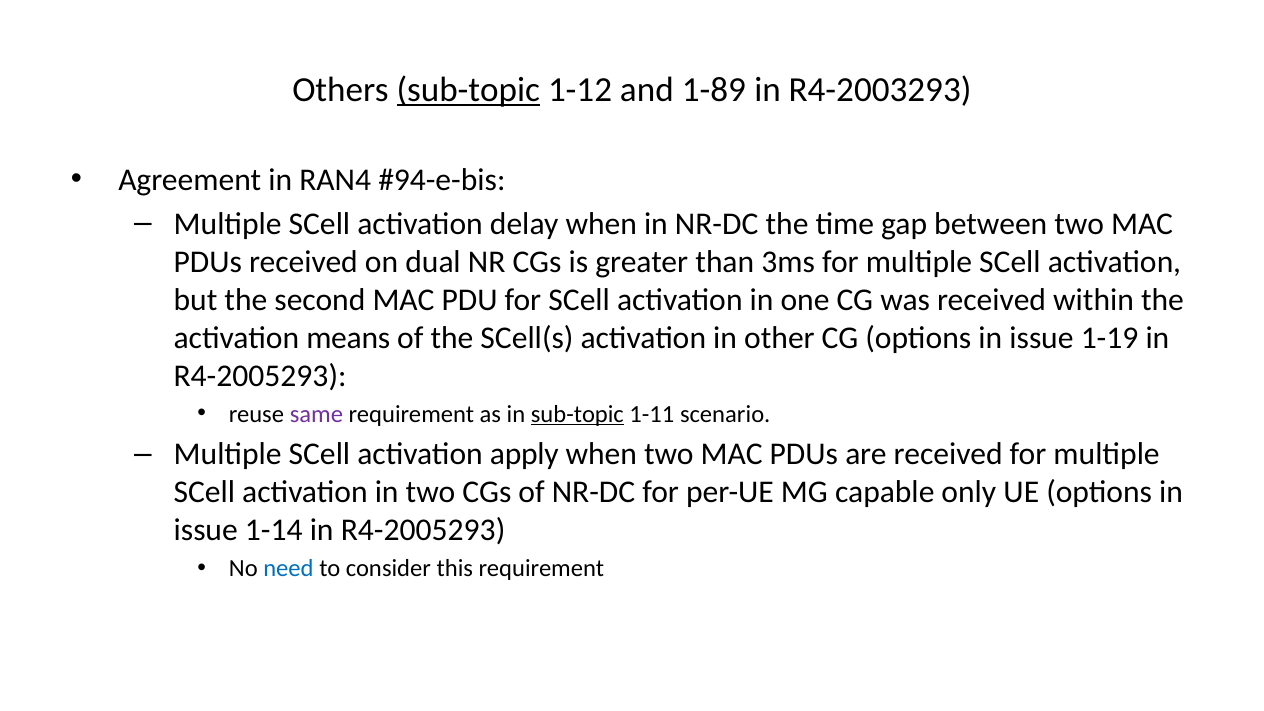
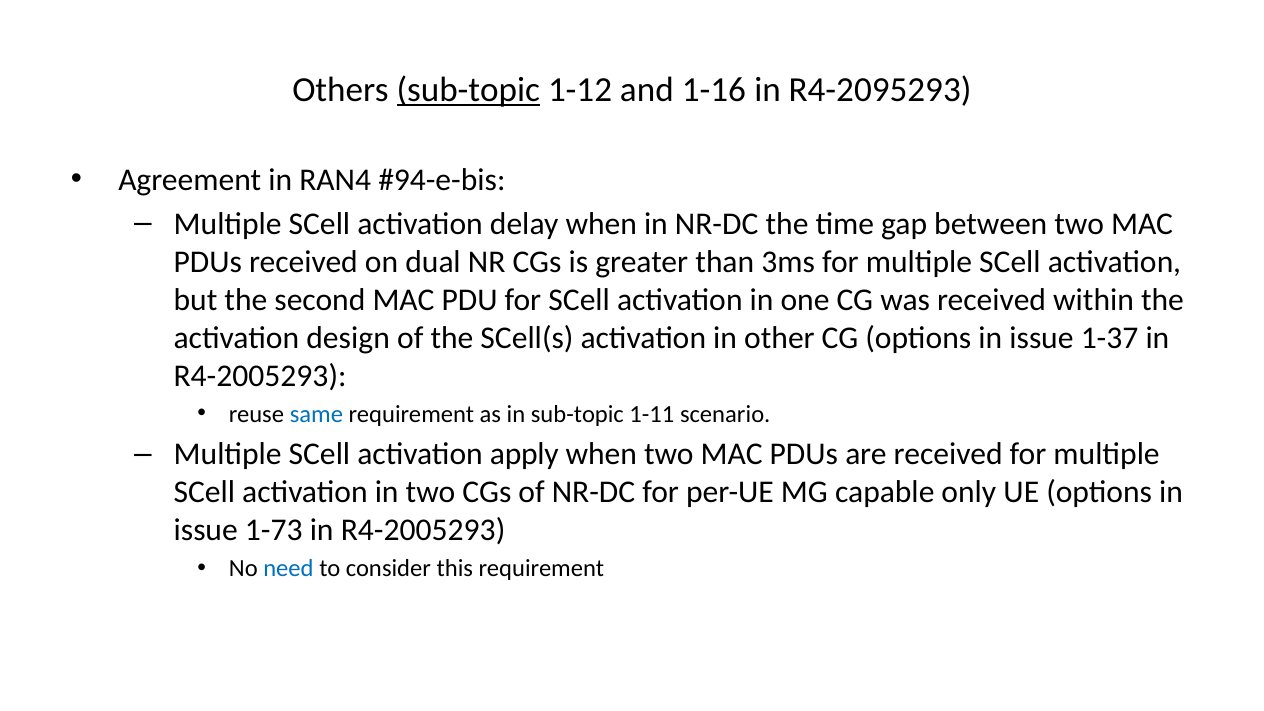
1-89: 1-89 -> 1-16
R4-2003293: R4-2003293 -> R4-2095293
means: means -> design
1-19: 1-19 -> 1-37
same colour: purple -> blue
sub-topic at (577, 414) underline: present -> none
1-14: 1-14 -> 1-73
